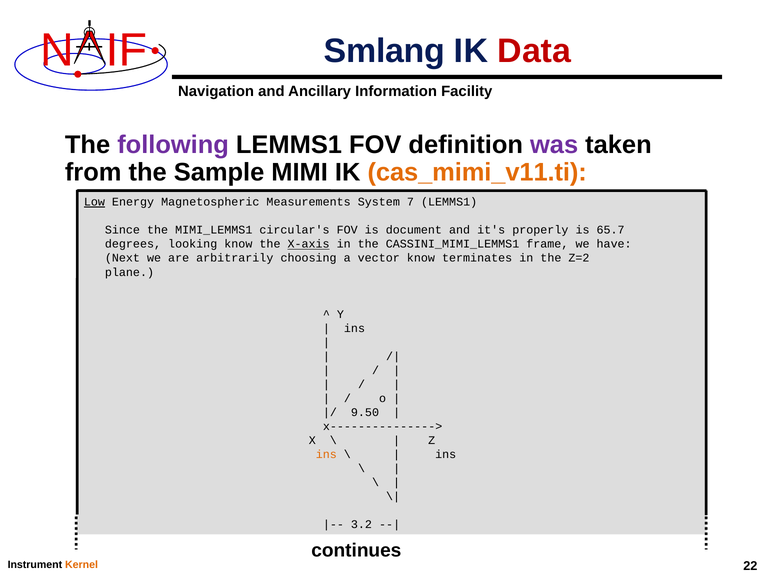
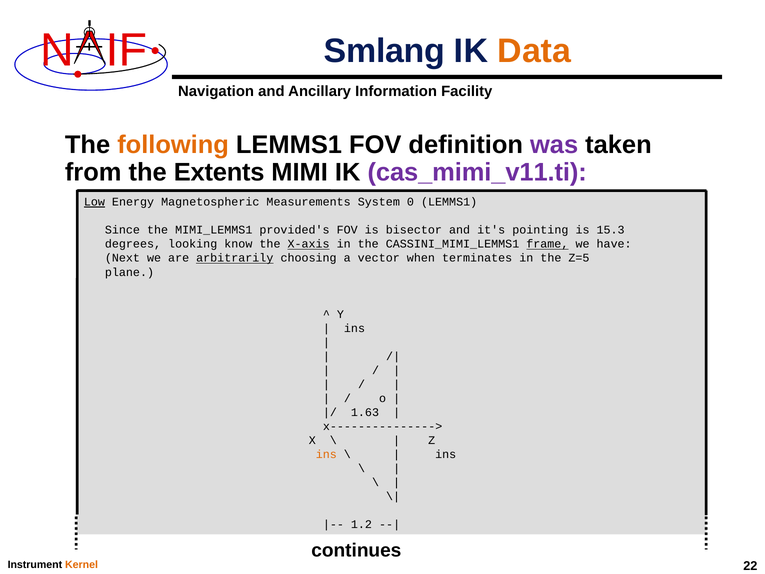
Data colour: red -> orange
following colour: purple -> orange
Sample: Sample -> Extents
cas_mimi_v11.ti colour: orange -> purple
7: 7 -> 0
circular's: circular's -> provided's
document: document -> bisector
properly: properly -> pointing
65.7: 65.7 -> 15.3
frame underline: none -> present
arbitrarily underline: none -> present
vector know: know -> when
Z=2: Z=2 -> Z=5
9.50: 9.50 -> 1.63
3.2: 3.2 -> 1.2
